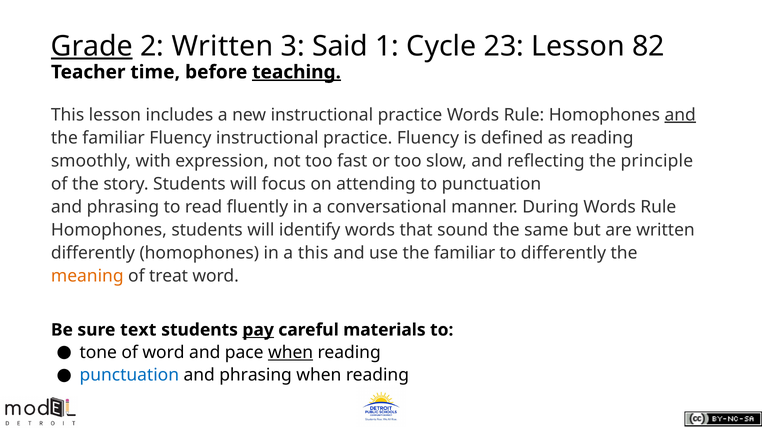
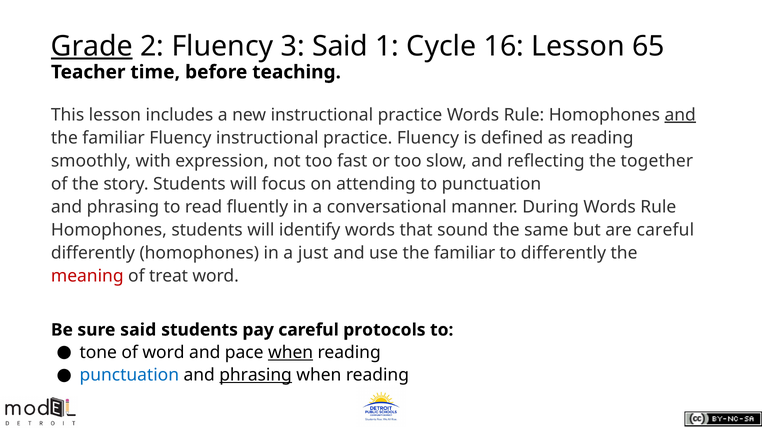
2 Written: Written -> Fluency
23: 23 -> 16
82: 82 -> 65
teaching underline: present -> none
principle: principle -> together
written at (665, 230): written -> careful
a this: this -> just
meaning colour: orange -> red
sure text: text -> said
pay underline: present -> none
materials: materials -> protocols
phrasing at (256, 376) underline: none -> present
